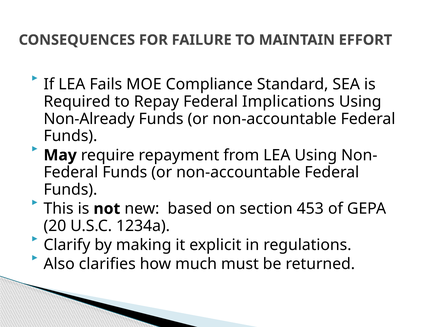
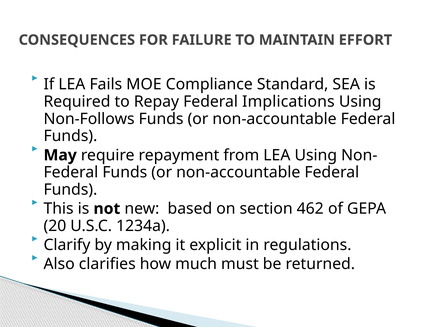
Non-Already: Non-Already -> Non-Follows
453: 453 -> 462
